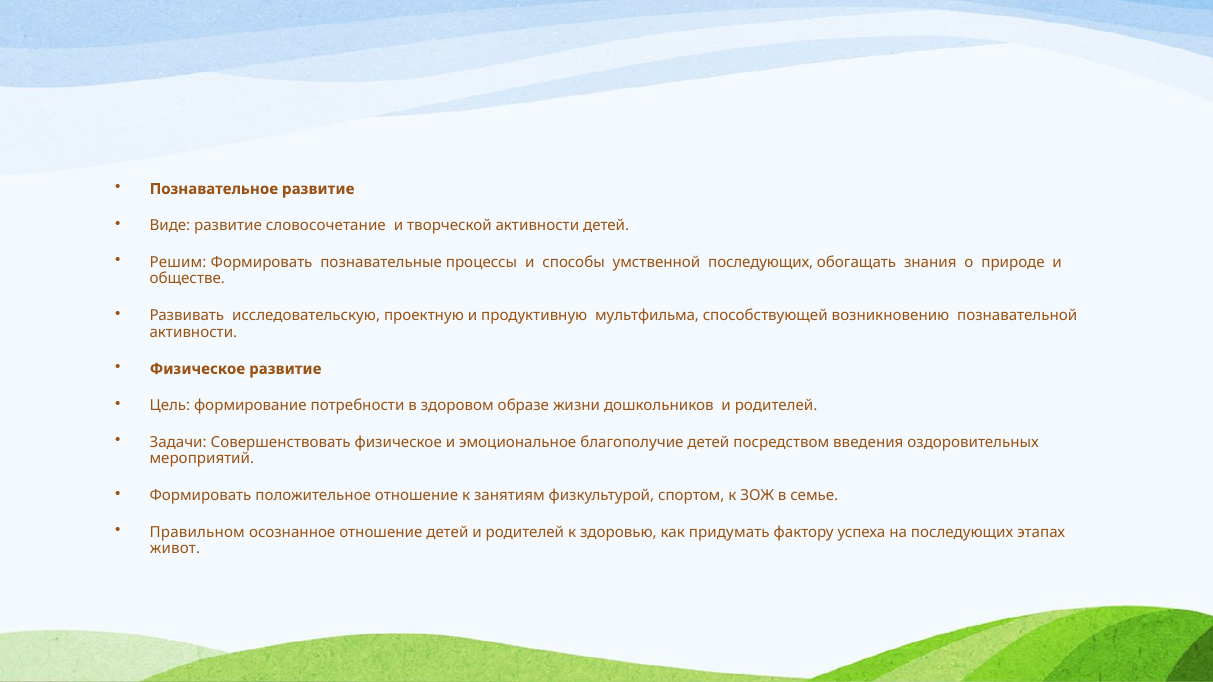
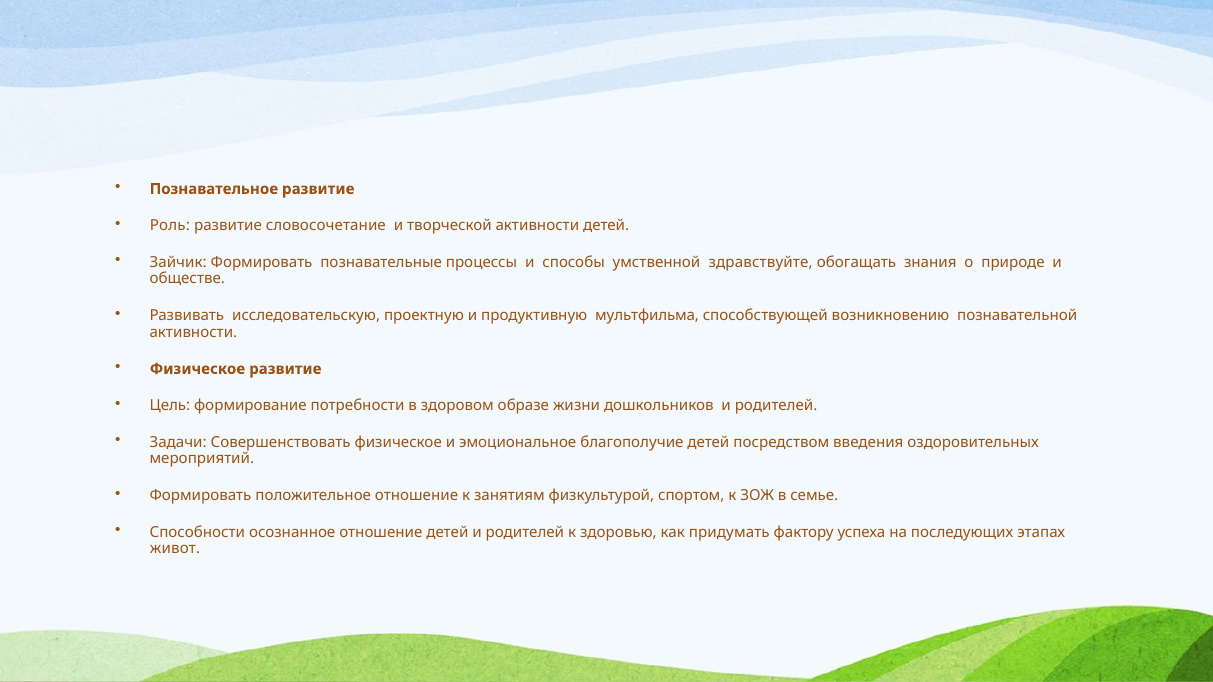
Виде: Виде -> Роль
Решим: Решим -> Зайчик
умственной последующих: последующих -> здравствуйте
Правильном: Правильном -> Способности
